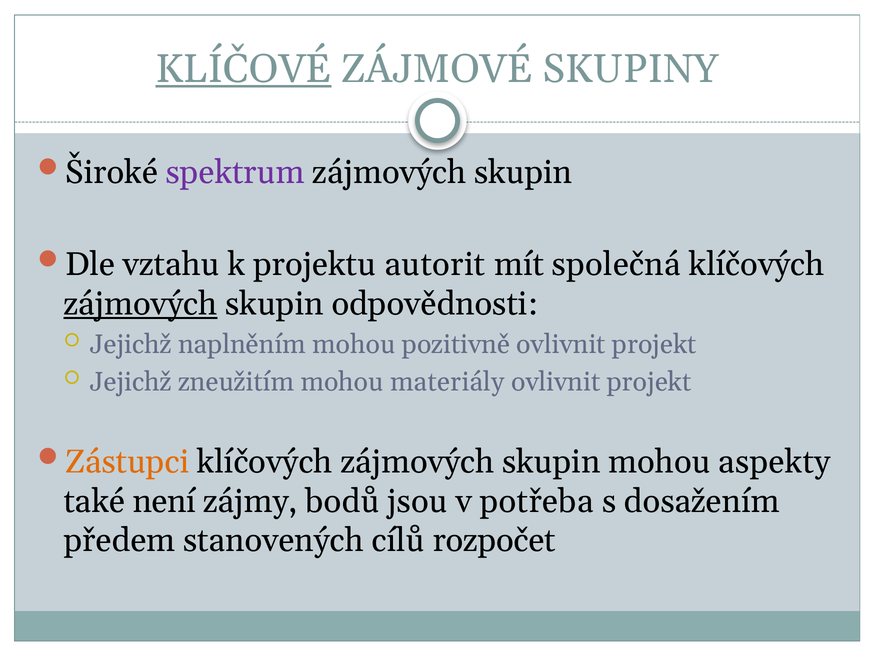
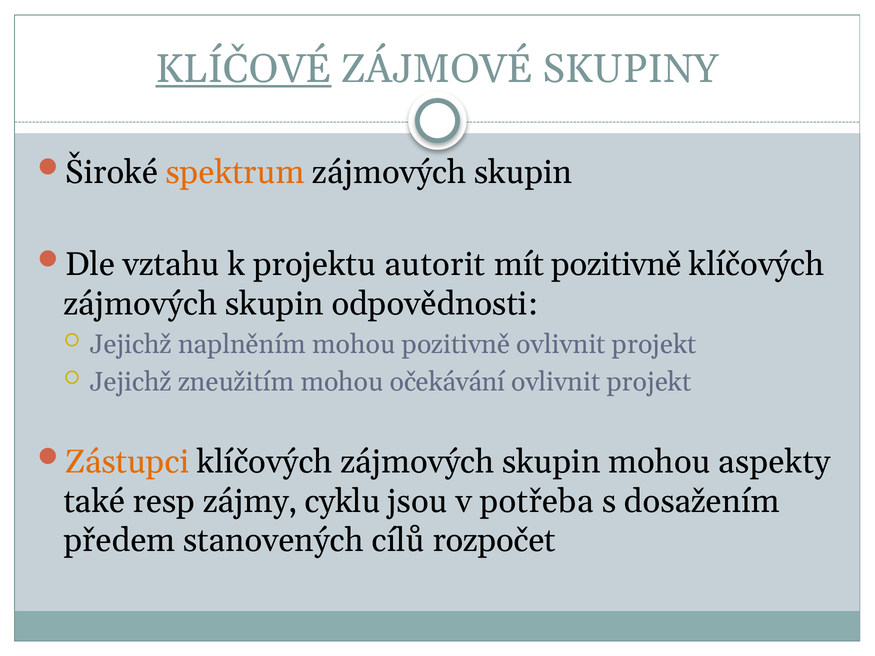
spektrum colour: purple -> orange
mít společná: společná -> pozitivně
zájmových at (141, 304) underline: present -> none
materiály: materiály -> očekávání
není: není -> resp
bodů: bodů -> cyklu
